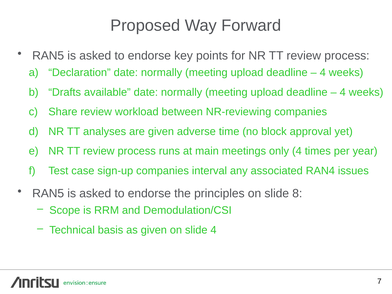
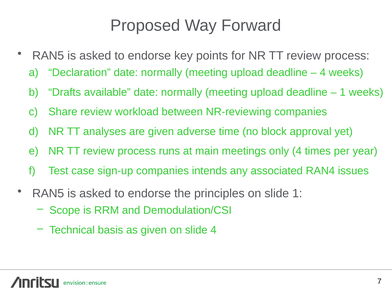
4 at (343, 92): 4 -> 1
interval: interval -> intends
slide 8: 8 -> 1
